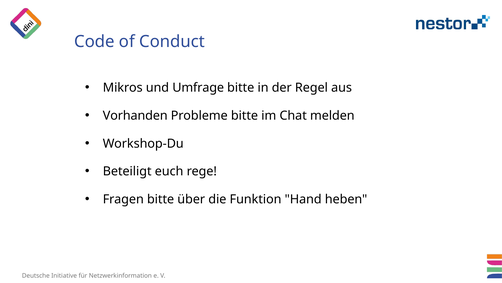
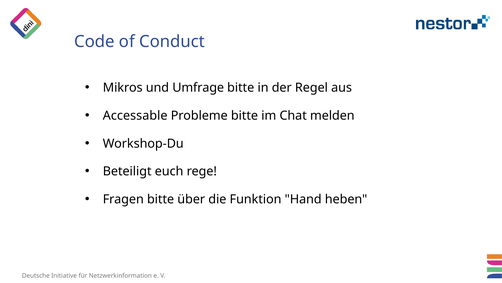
Vorhanden: Vorhanden -> Accessable
